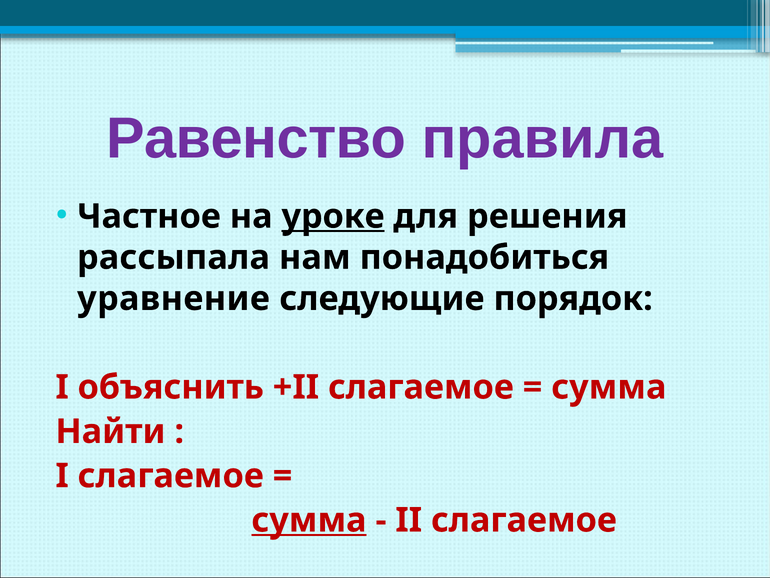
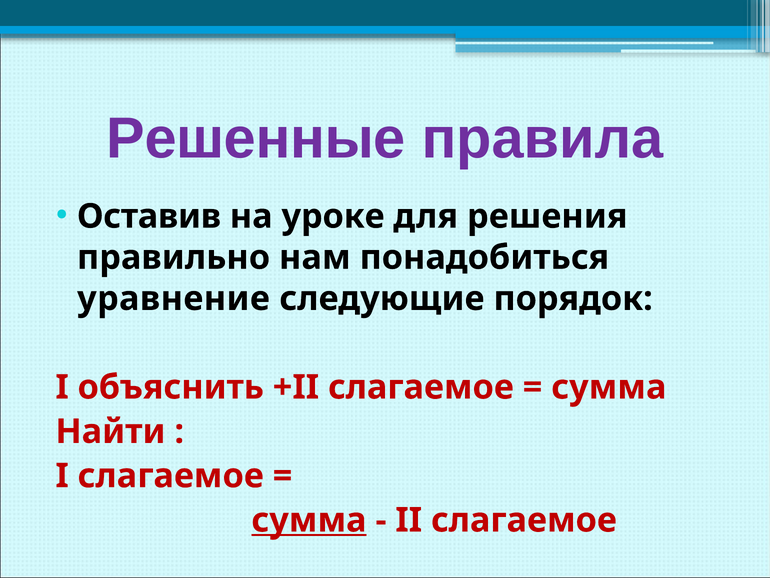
Равенство: Равенство -> Решенные
Частное: Частное -> Оставив
уроке underline: present -> none
рассыпала: рассыпала -> правильно
